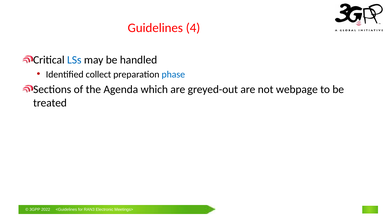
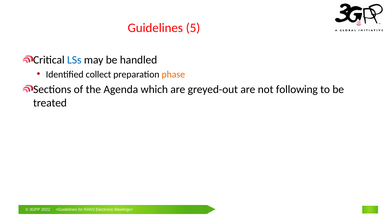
4: 4 -> 5
phase colour: blue -> orange
webpage: webpage -> following
